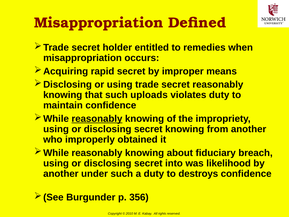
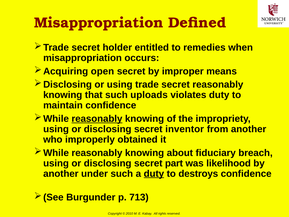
rapid: rapid -> open
secret knowing: knowing -> inventor
into: into -> part
duty at (154, 173) underline: none -> present
356: 356 -> 713
